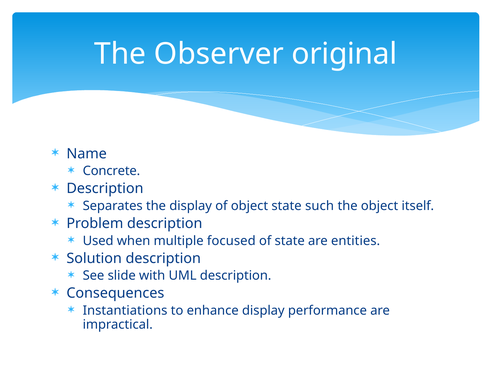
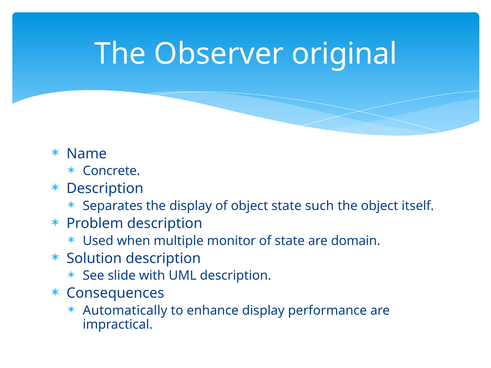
focused: focused -> monitor
entities: entities -> domain
Instantiations: Instantiations -> Automatically
